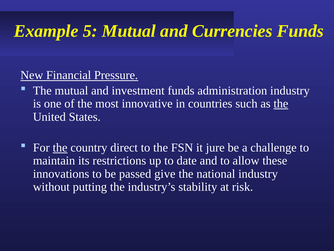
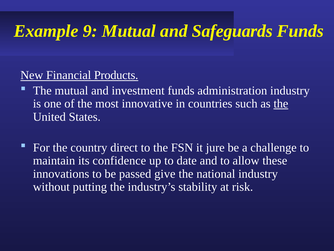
5: 5 -> 9
Currencies: Currencies -> Safeguards
Pressure: Pressure -> Products
the at (60, 147) underline: present -> none
restrictions: restrictions -> confidence
